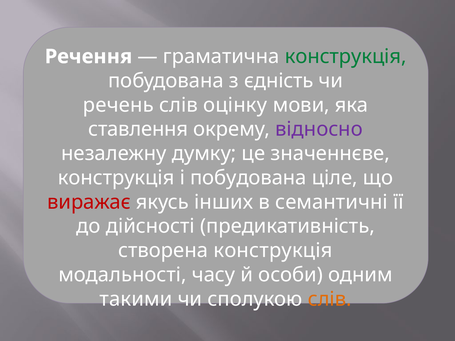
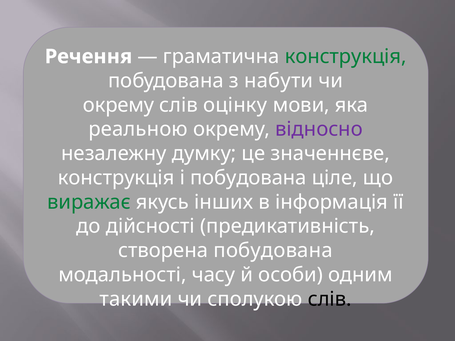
єдність: єдність -> набути
речень at (118, 105): речень -> окрему
ставлення: ставлення -> реальною
виражає colour: red -> green
семантичні: семантичні -> інформація
створена конструкція: конструкція -> побудована
слів at (330, 299) colour: orange -> black
